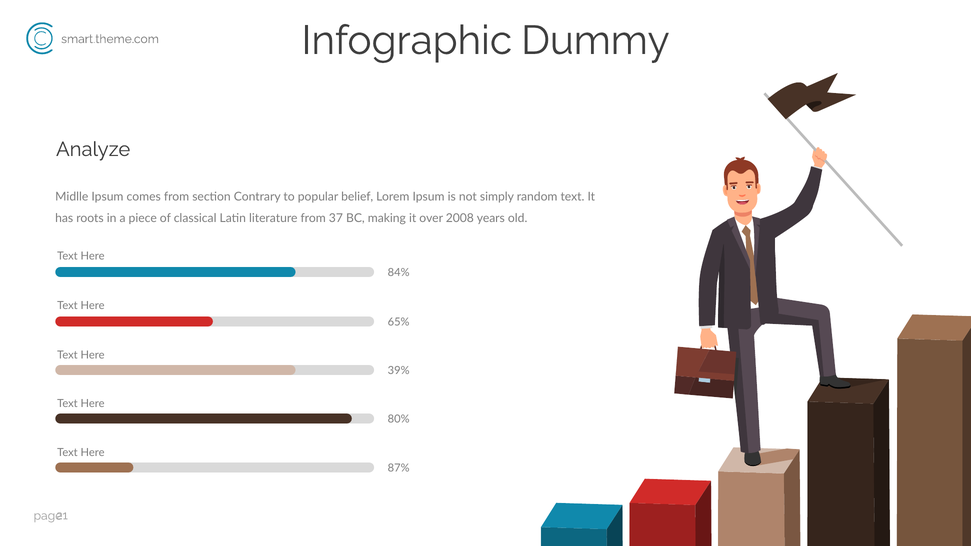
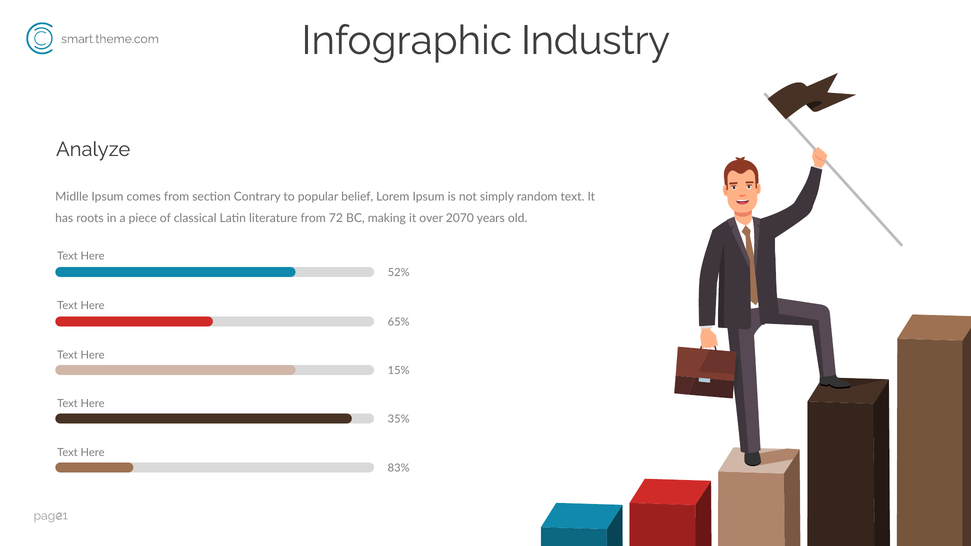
Dummy: Dummy -> Industry
37: 37 -> 72
2008: 2008 -> 2070
84%: 84% -> 52%
39%: 39% -> 15%
80%: 80% -> 35%
87%: 87% -> 83%
